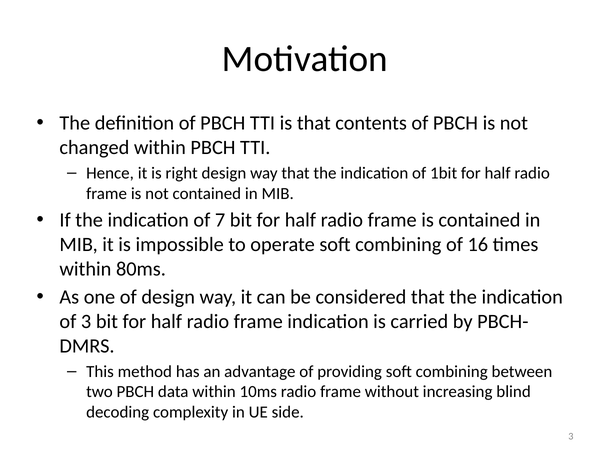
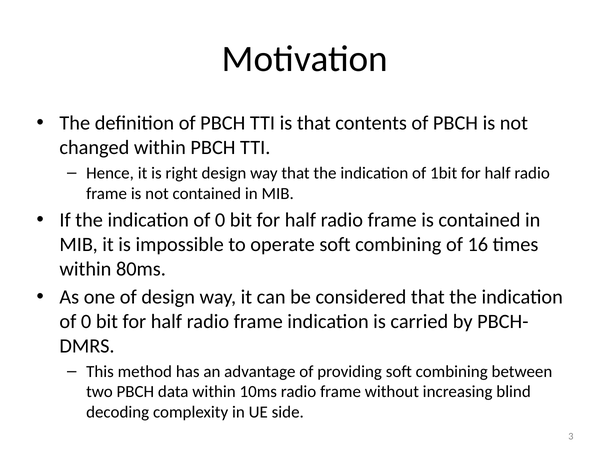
7 at (220, 220): 7 -> 0
3 at (86, 322): 3 -> 0
